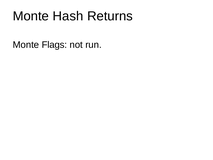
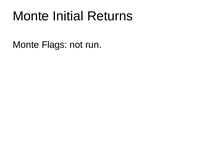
Hash: Hash -> Initial
